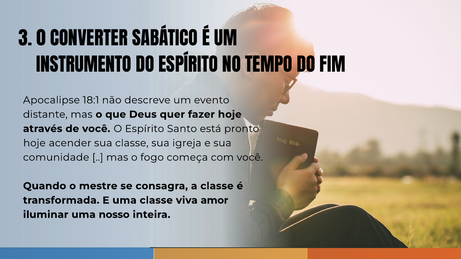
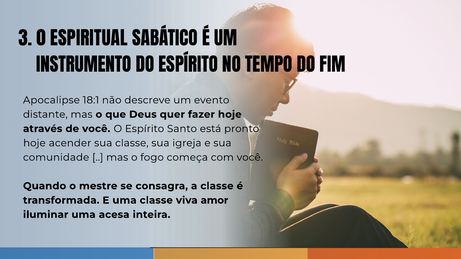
CONVERTER: CONVERTER -> ESPIRITUAL
nosso: nosso -> acesa
